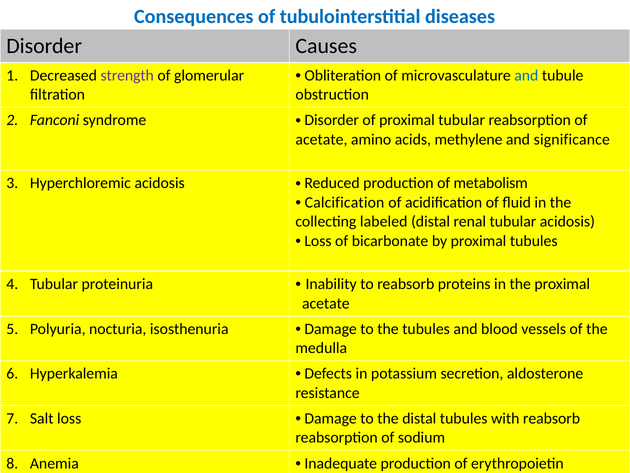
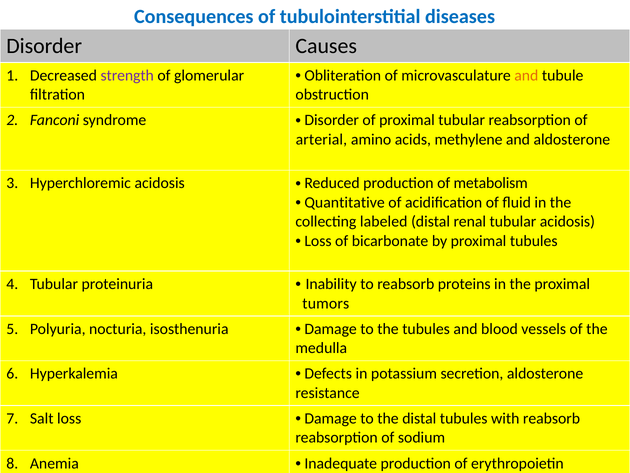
and at (526, 75) colour: blue -> orange
acetate at (321, 139): acetate -> arterial
and significance: significance -> aldosterone
Calcification: Calcification -> Quantitative
acetate at (326, 303): acetate -> tumors
